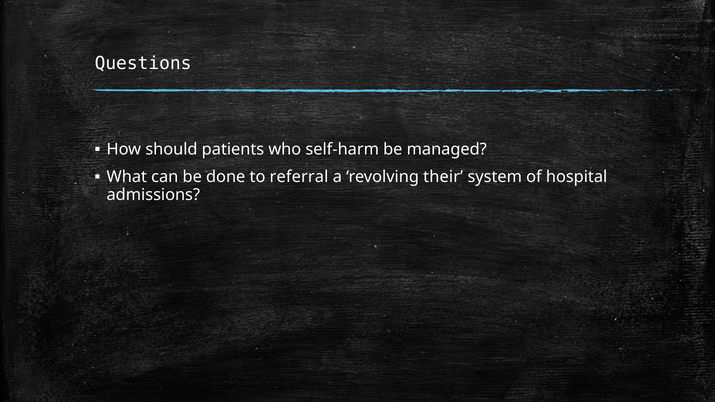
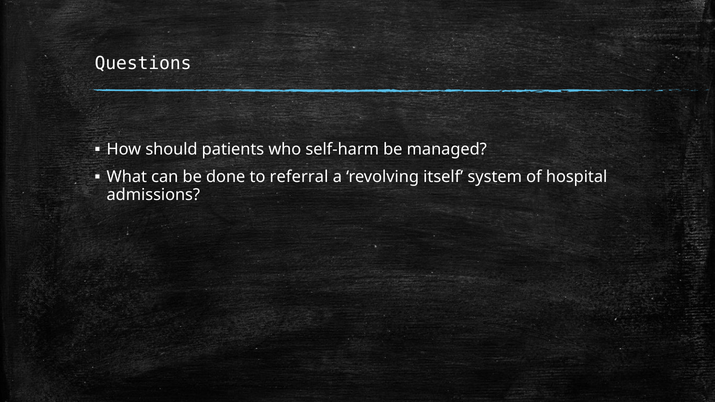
their: their -> itself
